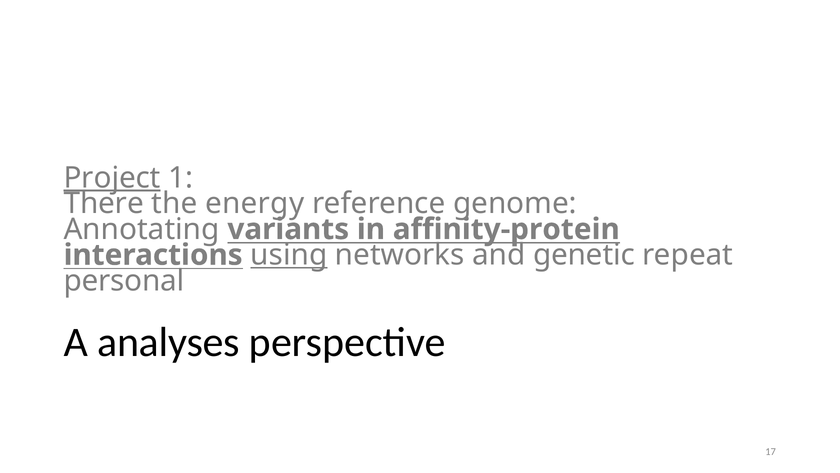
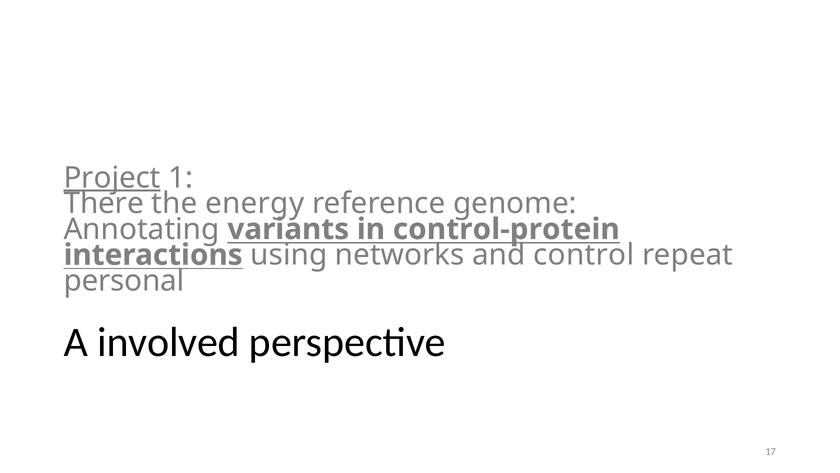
affinity-protein: affinity-protein -> control-protein
using underline: present -> none
genetic: genetic -> control
analyses: analyses -> involved
